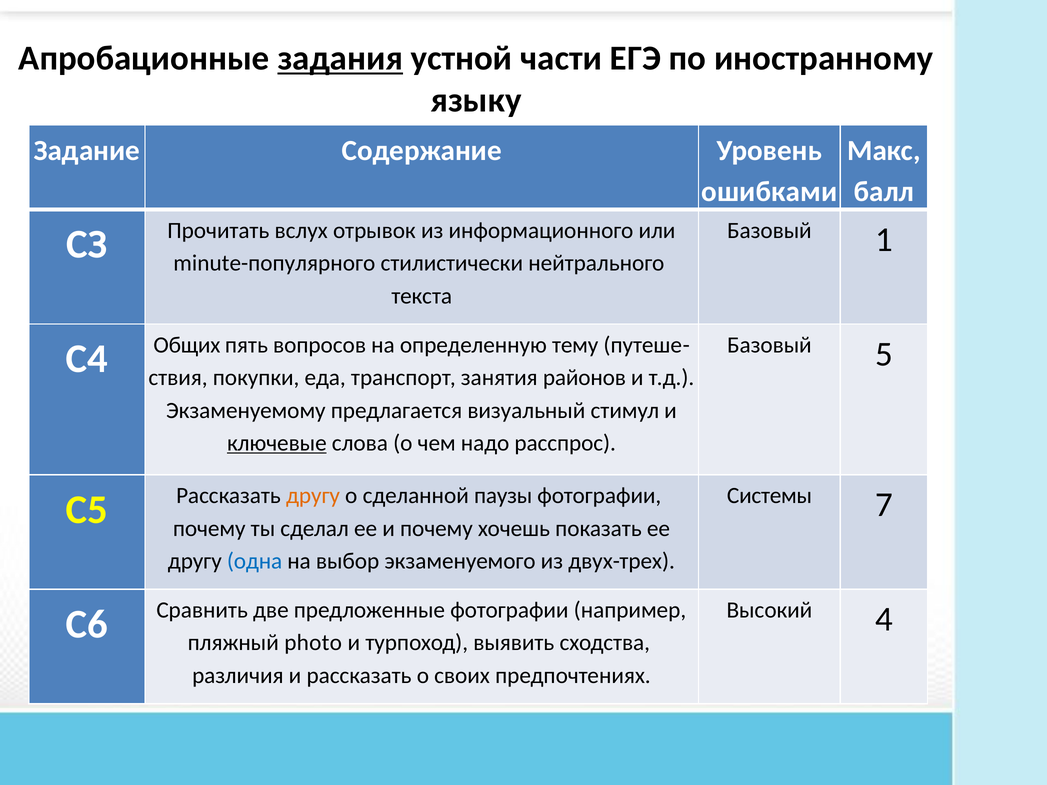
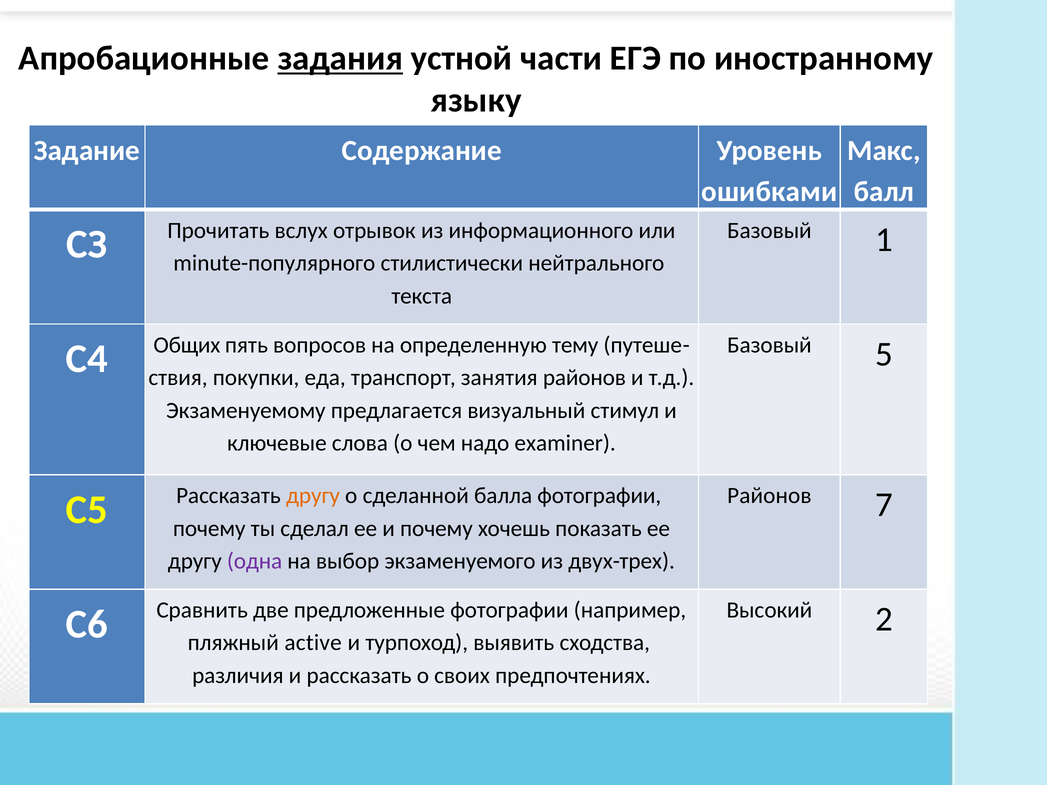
ключевые underline: present -> none
расспрос: расспрос -> examiner
Системы at (770, 496): Системы -> Районов
паузы: паузы -> балла
одна colour: blue -> purple
4: 4 -> 2
photo: photo -> active
